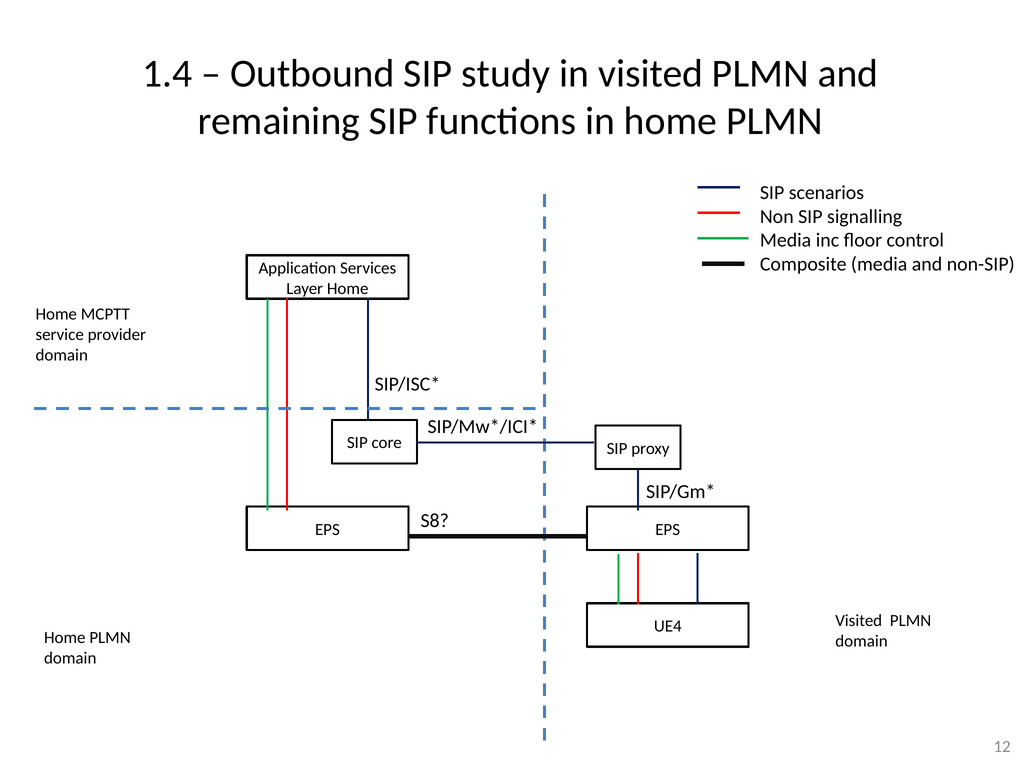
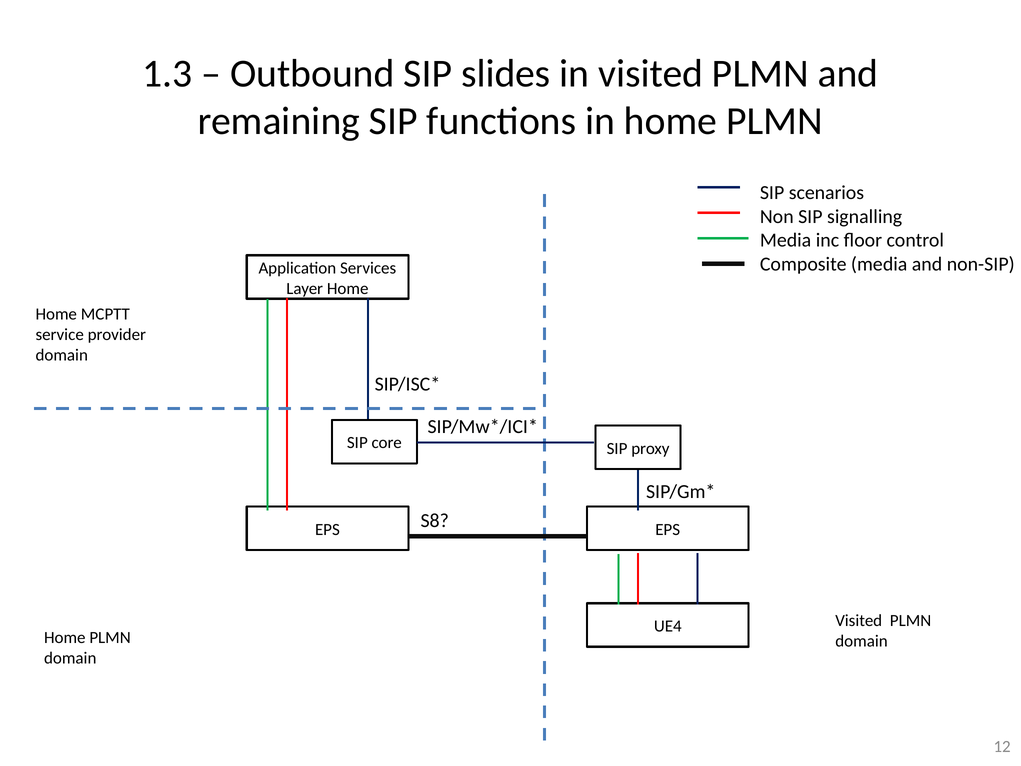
1.4: 1.4 -> 1.3
study: study -> slides
